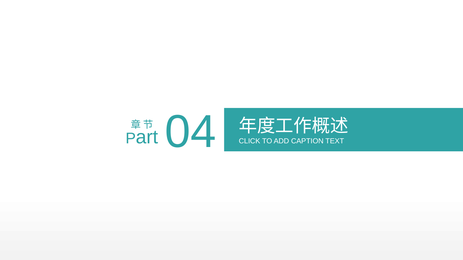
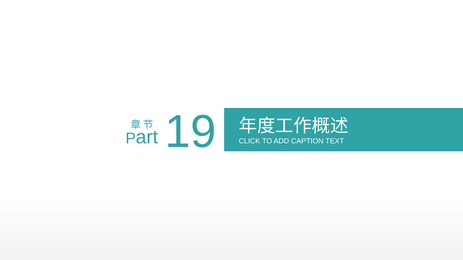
04: 04 -> 19
